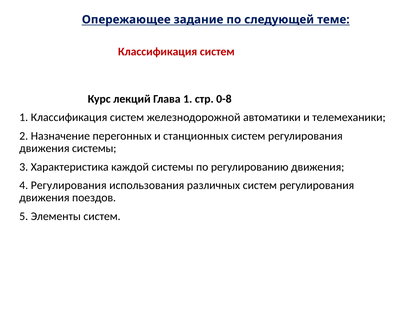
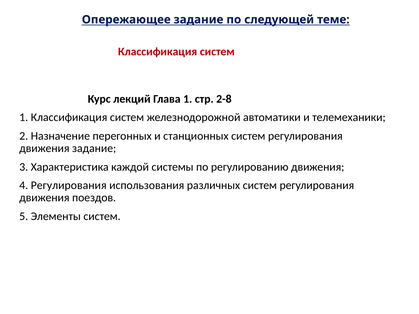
0-8: 0-8 -> 2-8
движения системы: системы -> задание
